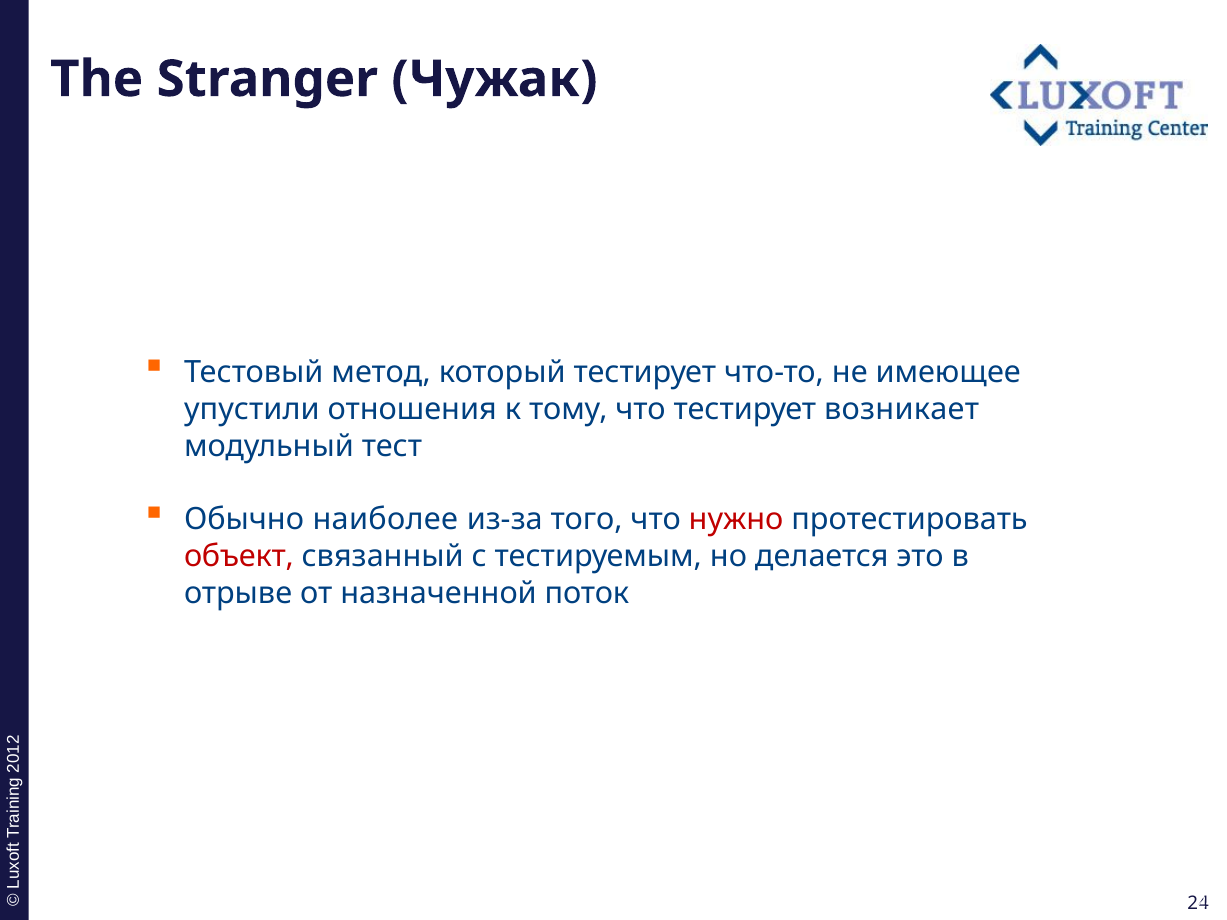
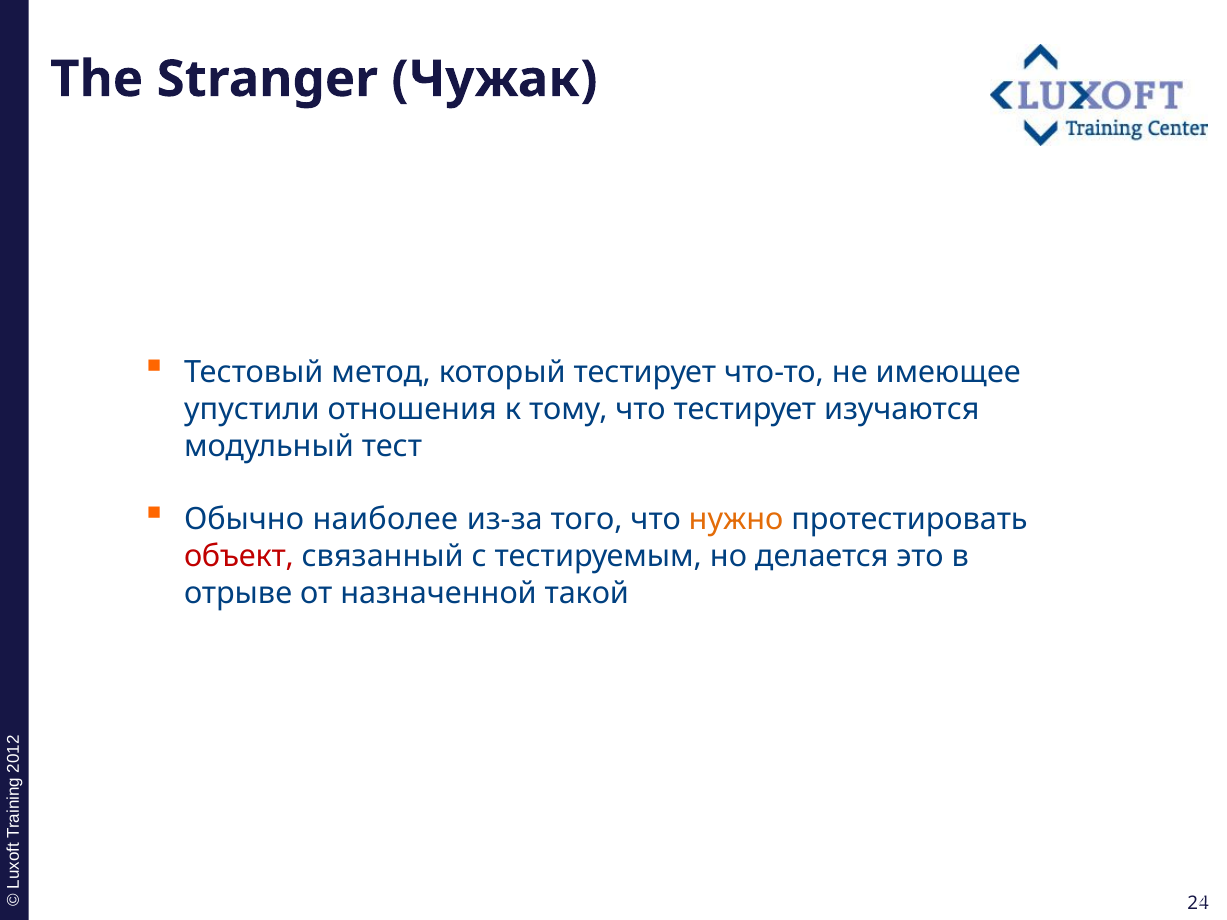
возникает: возникает -> изучаются
нужно colour: red -> orange
поток: поток -> такой
